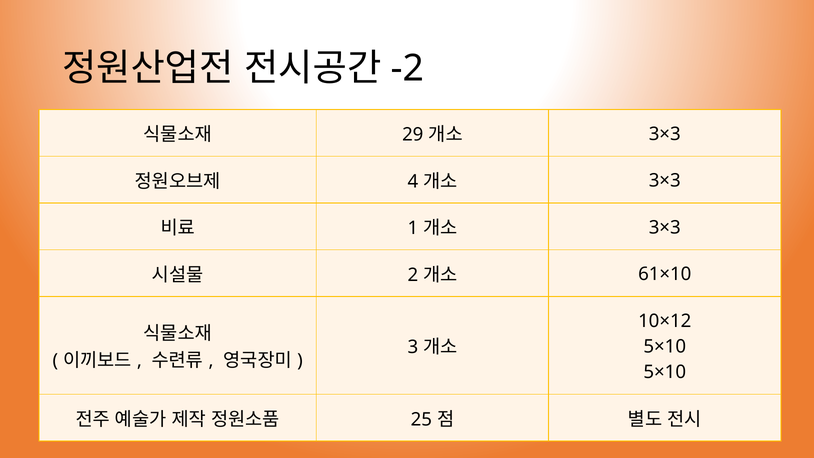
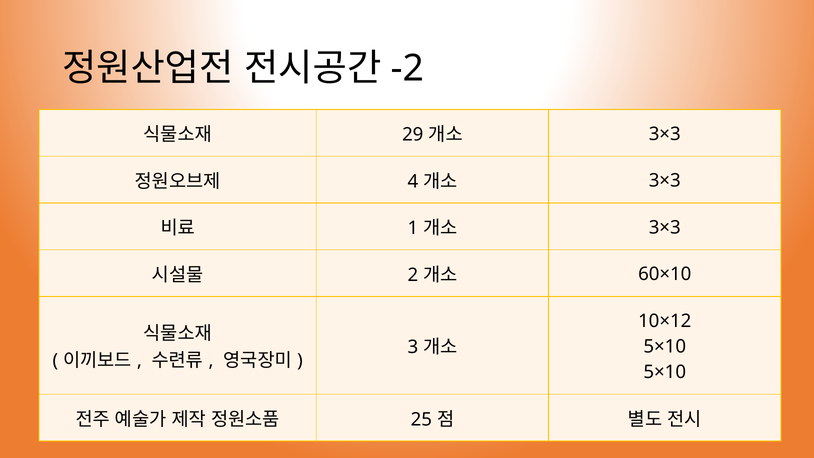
61×10: 61×10 -> 60×10
